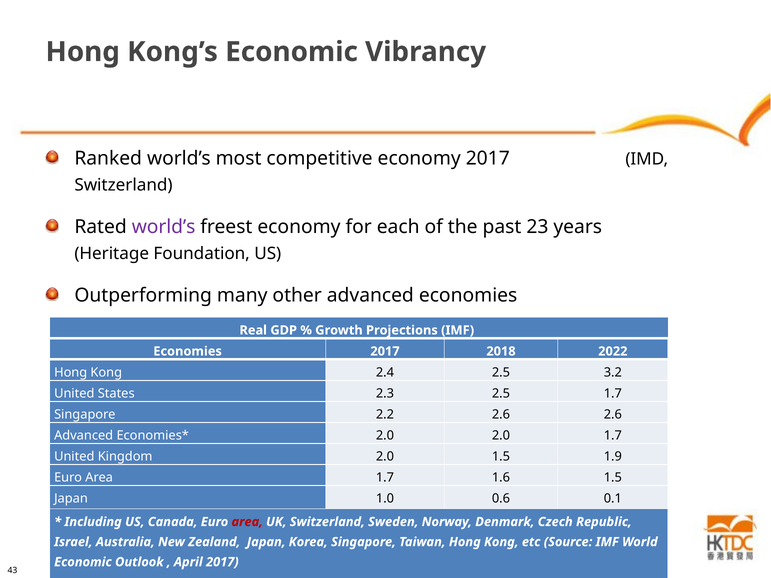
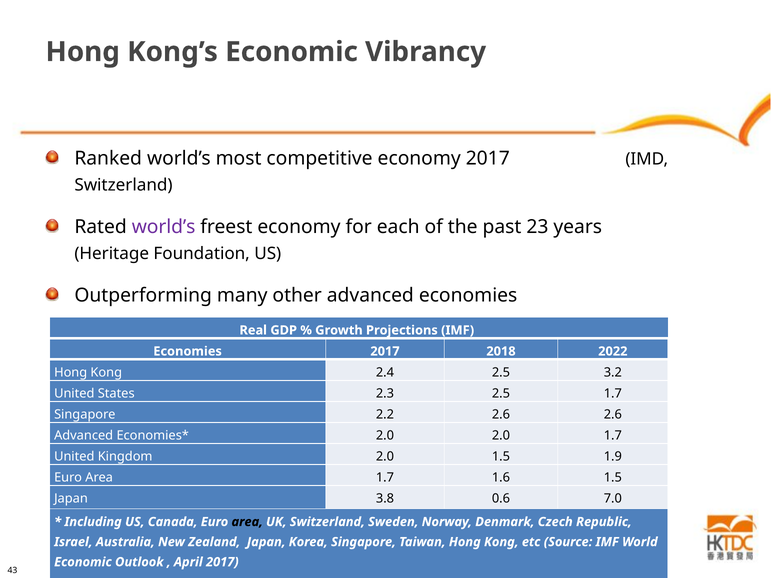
1.0: 1.0 -> 3.8
0.1: 0.1 -> 7.0
area at (247, 522) colour: red -> black
